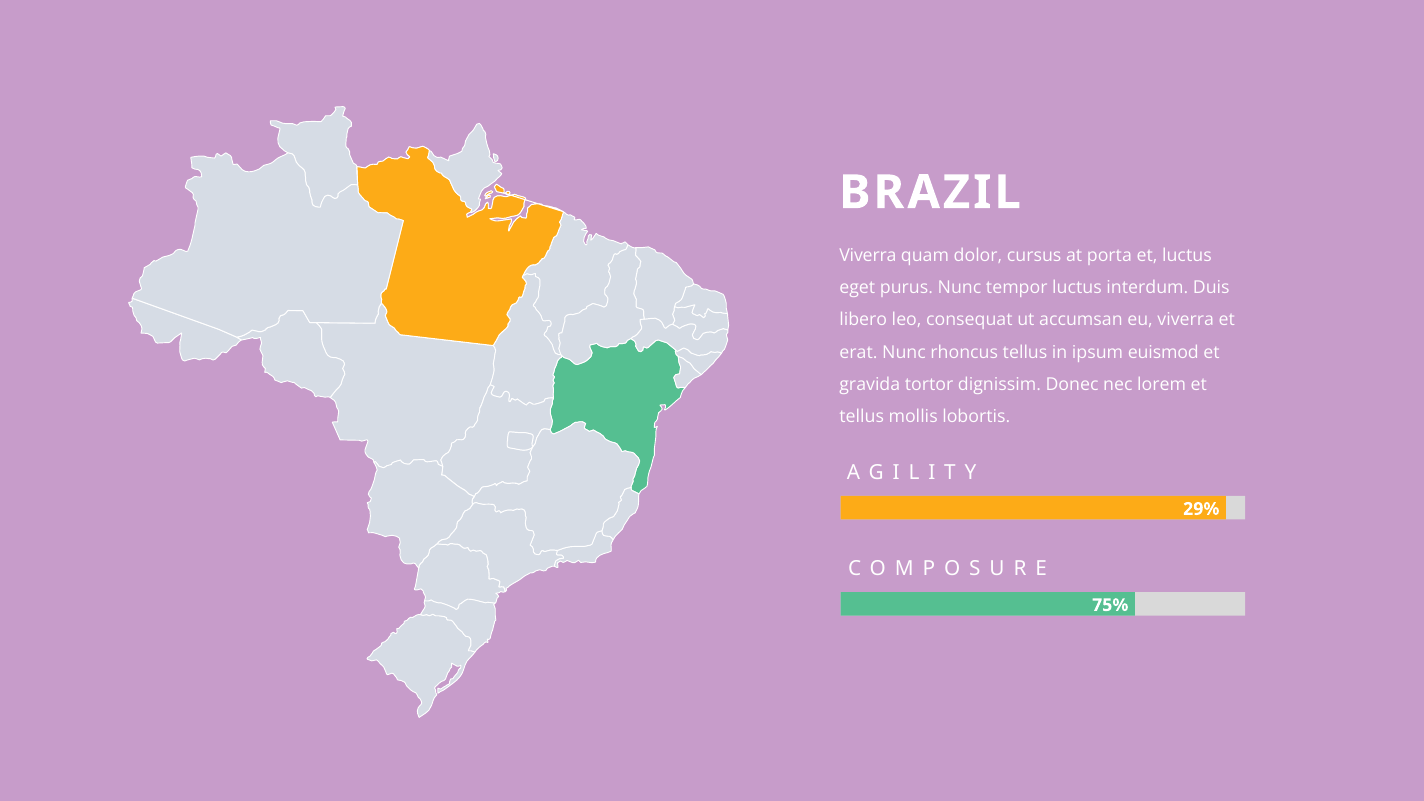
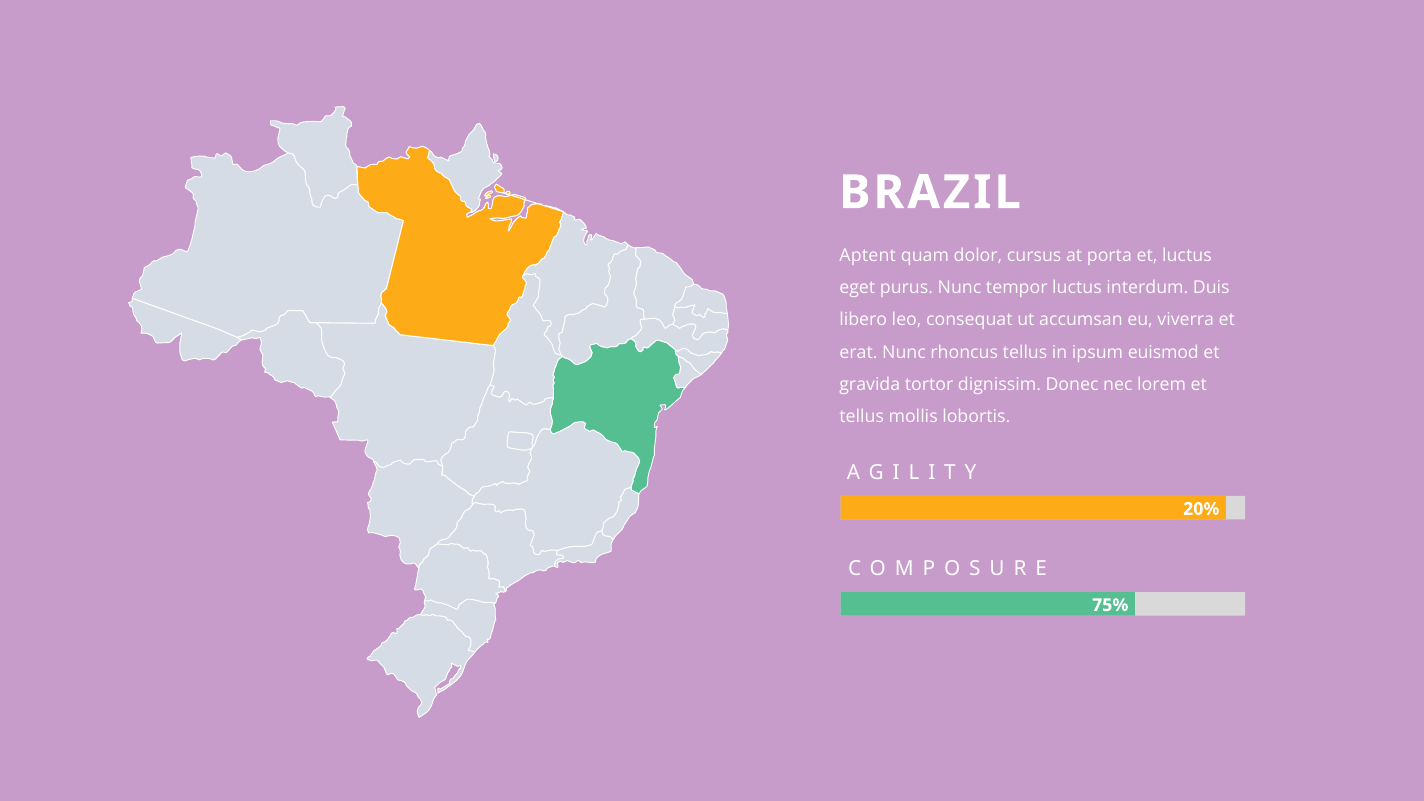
Viverra at (868, 256): Viverra -> Aptent
29%: 29% -> 20%
